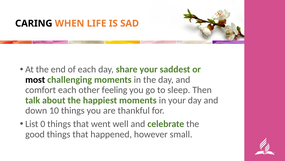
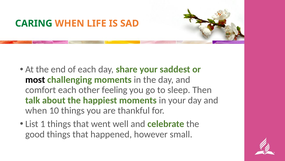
CARING colour: black -> green
down at (36, 110): down -> when
0: 0 -> 1
